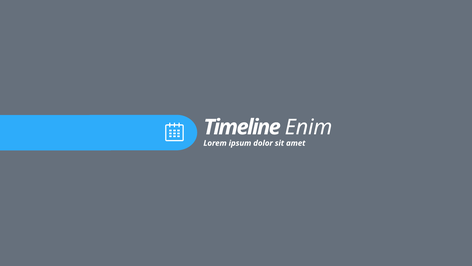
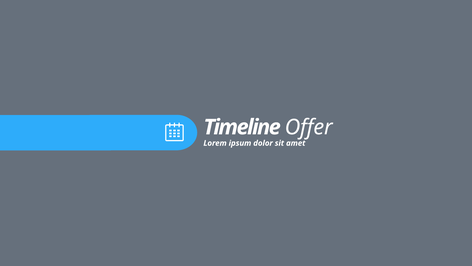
Enim: Enim -> Offer
